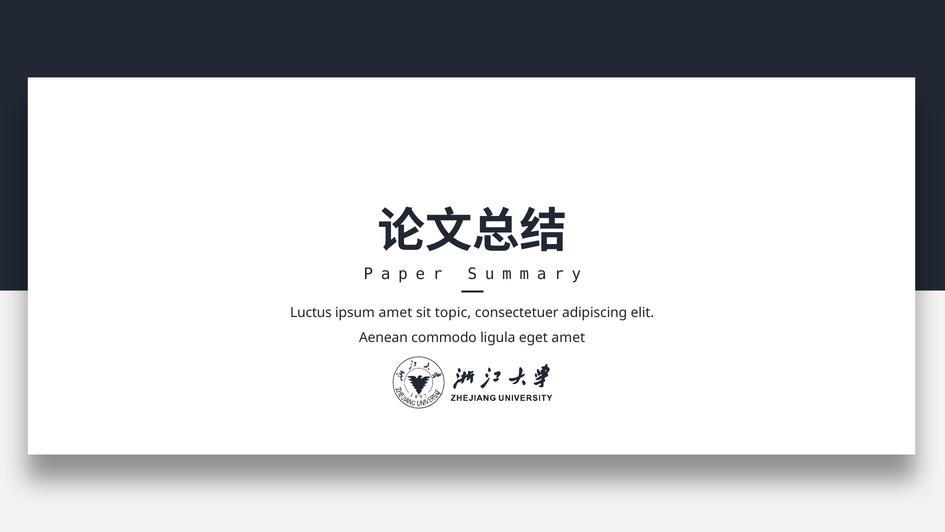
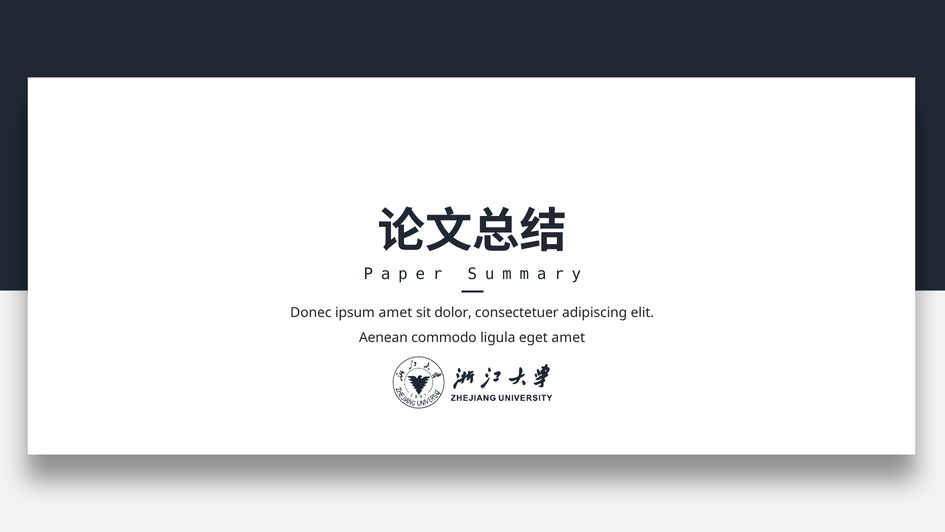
Luctus: Luctus -> Donec
topic: topic -> dolor
